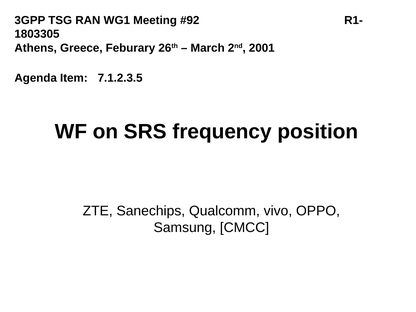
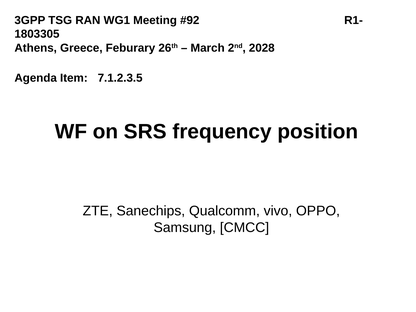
2001: 2001 -> 2028
